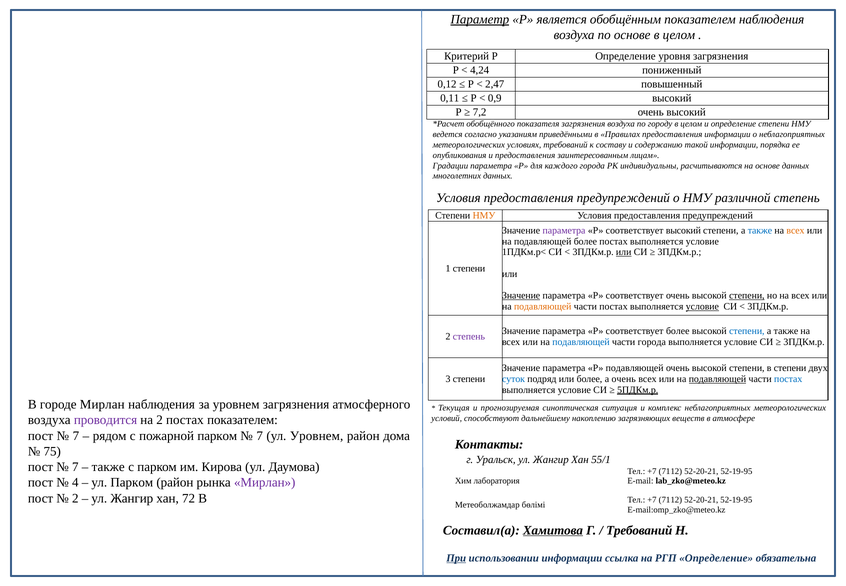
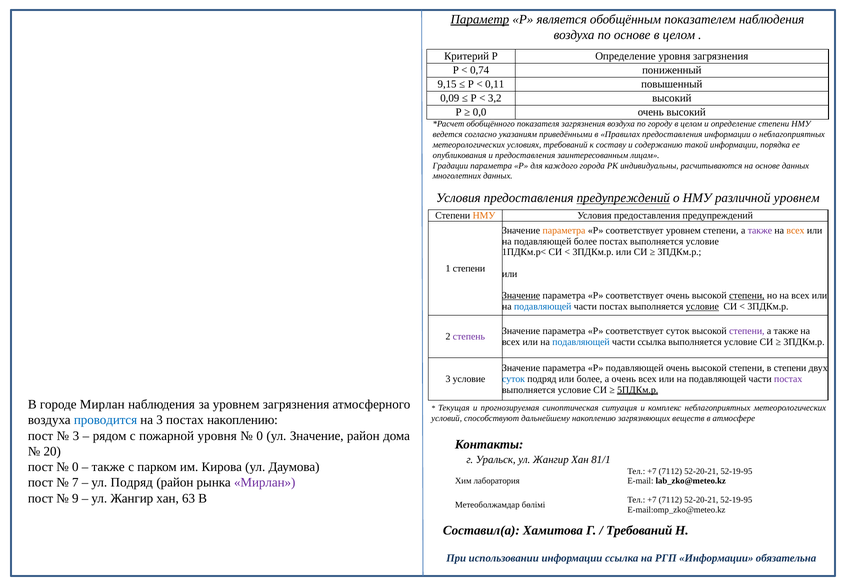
4,24: 4,24 -> 0,74
0,12: 0,12 -> 9,15
2,47: 2,47 -> 0,11
0,11: 0,11 -> 0,09
0,9: 0,9 -> 3,2
7,2: 7,2 -> 0,0
предупреждений at (623, 198) underline: none -> present
различной степень: степень -> уровнем
параметра at (564, 230) colour: purple -> orange
соответствует высокий: высокий -> уровнем
также at (760, 230) colour: blue -> purple
или at (624, 252) underline: present -> none
подавляющей at (543, 306) colour: orange -> blue
соответствует более: более -> суток
степени at (747, 331) colour: blue -> purple
части города: города -> ссылка
3 степени: степени -> условие
подавляющей at (717, 379) underline: present -> none
постах at (788, 379) colour: blue -> purple
проводится colour: purple -> blue
на 2: 2 -> 3
постах показателем: показателем -> накоплению
7 at (76, 436): 7 -> 3
пожарной парком: парком -> уровня
7 at (260, 436): 7 -> 0
ул Уровнем: Уровнем -> Значение
75: 75 -> 20
55/1: 55/1 -> 81/1
7 at (75, 467): 7 -> 0
4: 4 -> 7
ул Парком: Парком -> Подряд
2 at (75, 498): 2 -> 9
72: 72 -> 63
Хамитова underline: present -> none
При underline: present -> none
РГП Определение: Определение -> Информации
